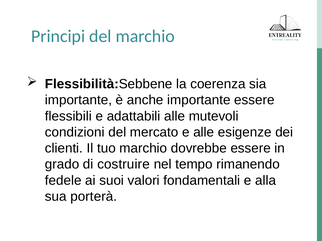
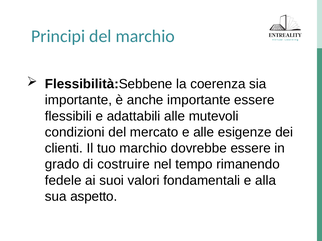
porterà: porterà -> aspetto
